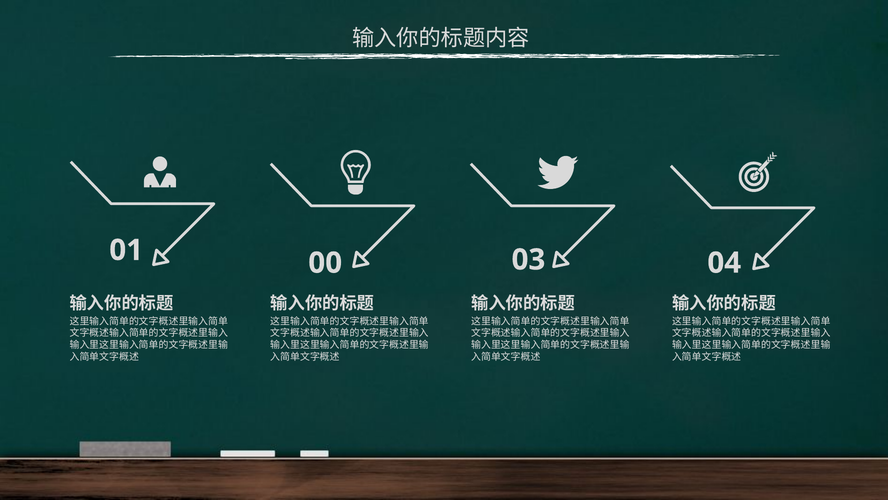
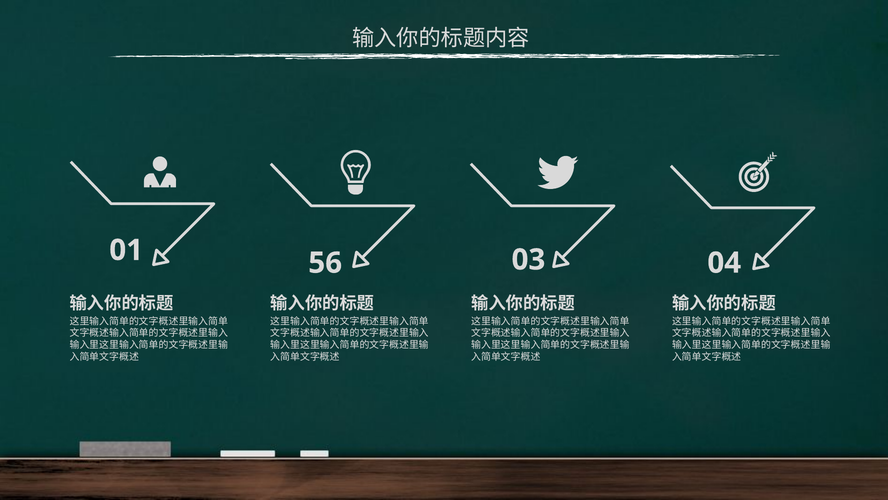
00: 00 -> 56
